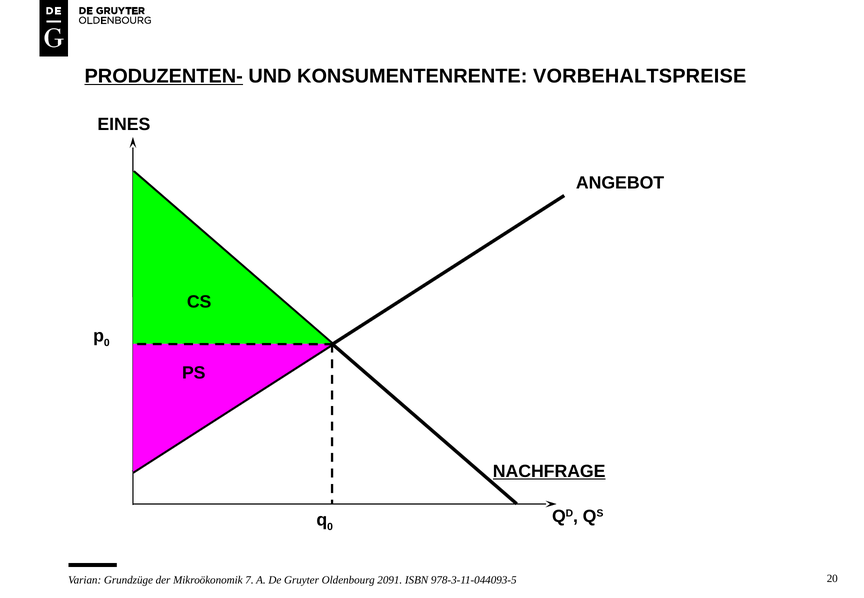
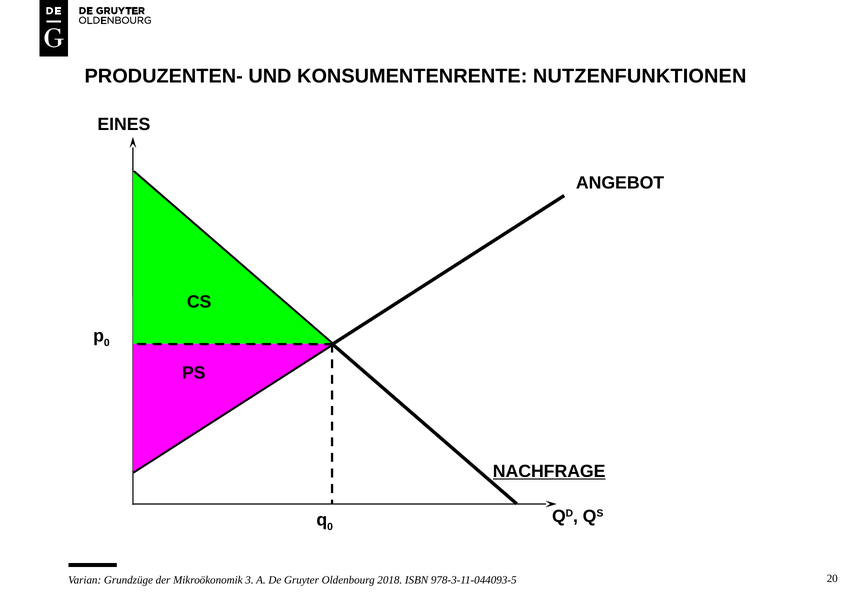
PRODUZENTEN- underline: present -> none
VORBEHALTSPREISE: VORBEHALTSPREISE -> NUTZENFUNKTIONEN
7: 7 -> 3
2091: 2091 -> 2018
